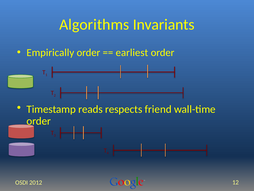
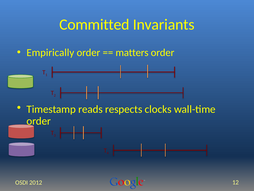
Algorithms: Algorithms -> Committed
earliest: earliest -> matters
friend: friend -> clocks
